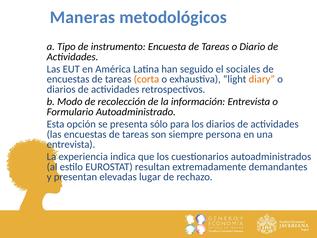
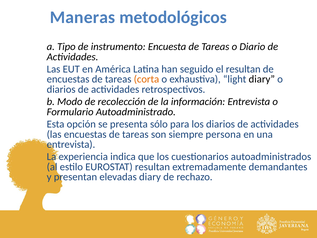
el sociales: sociales -> resultan
diary at (262, 79) colour: orange -> black
elevadas lugar: lugar -> diary
